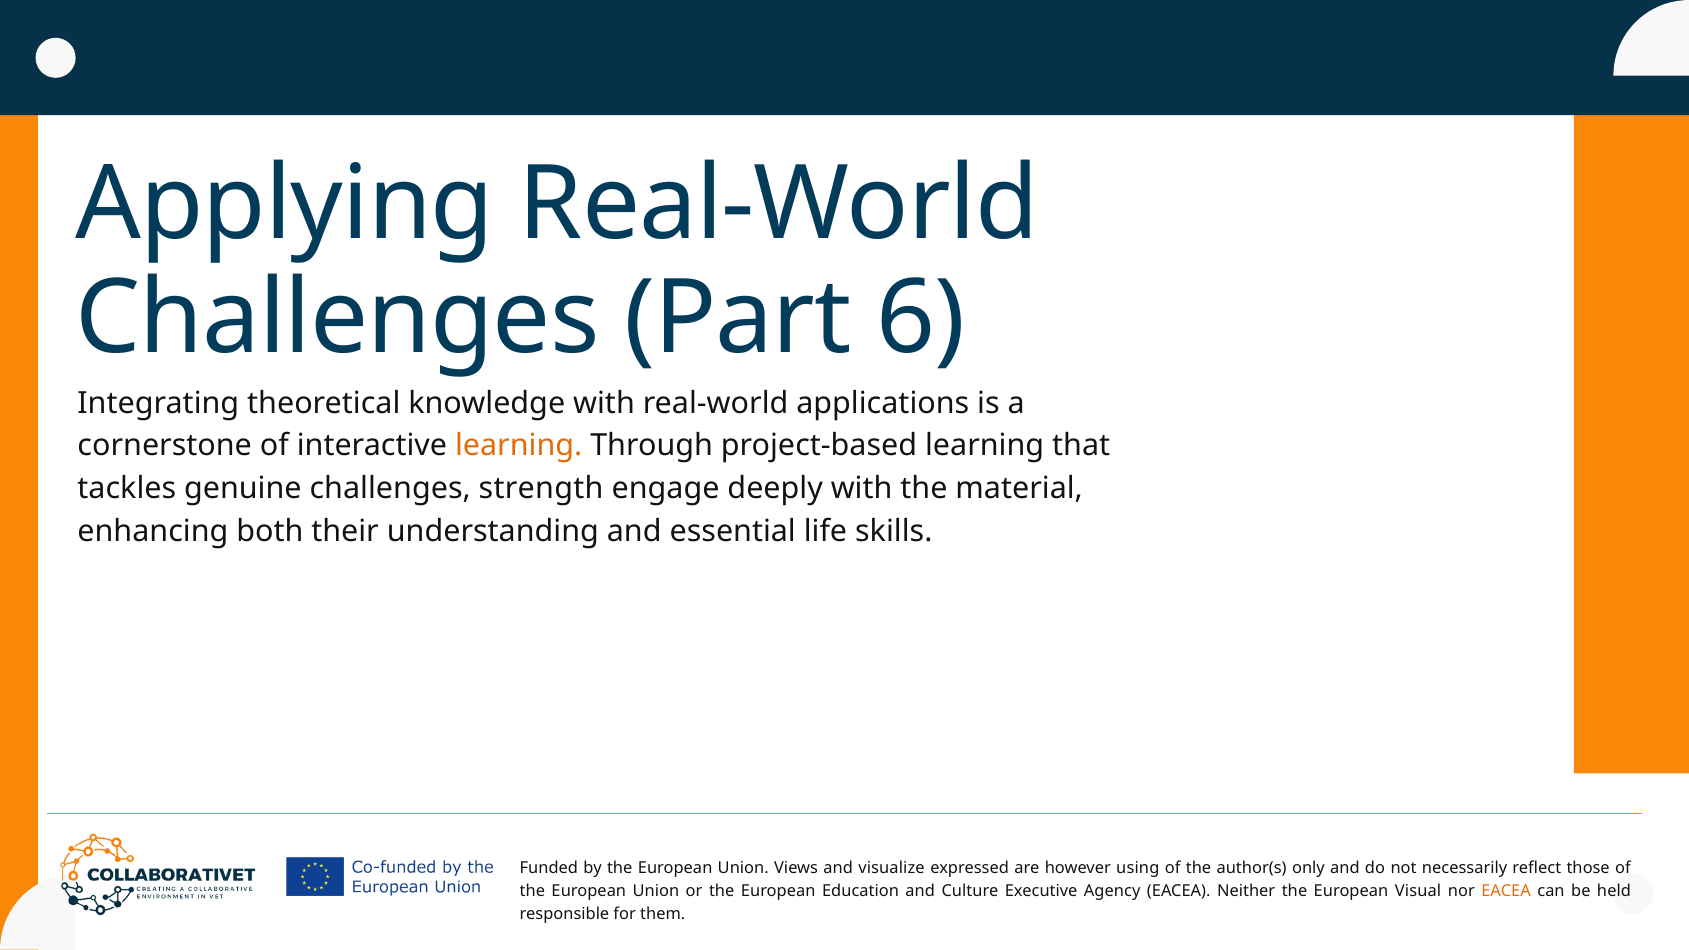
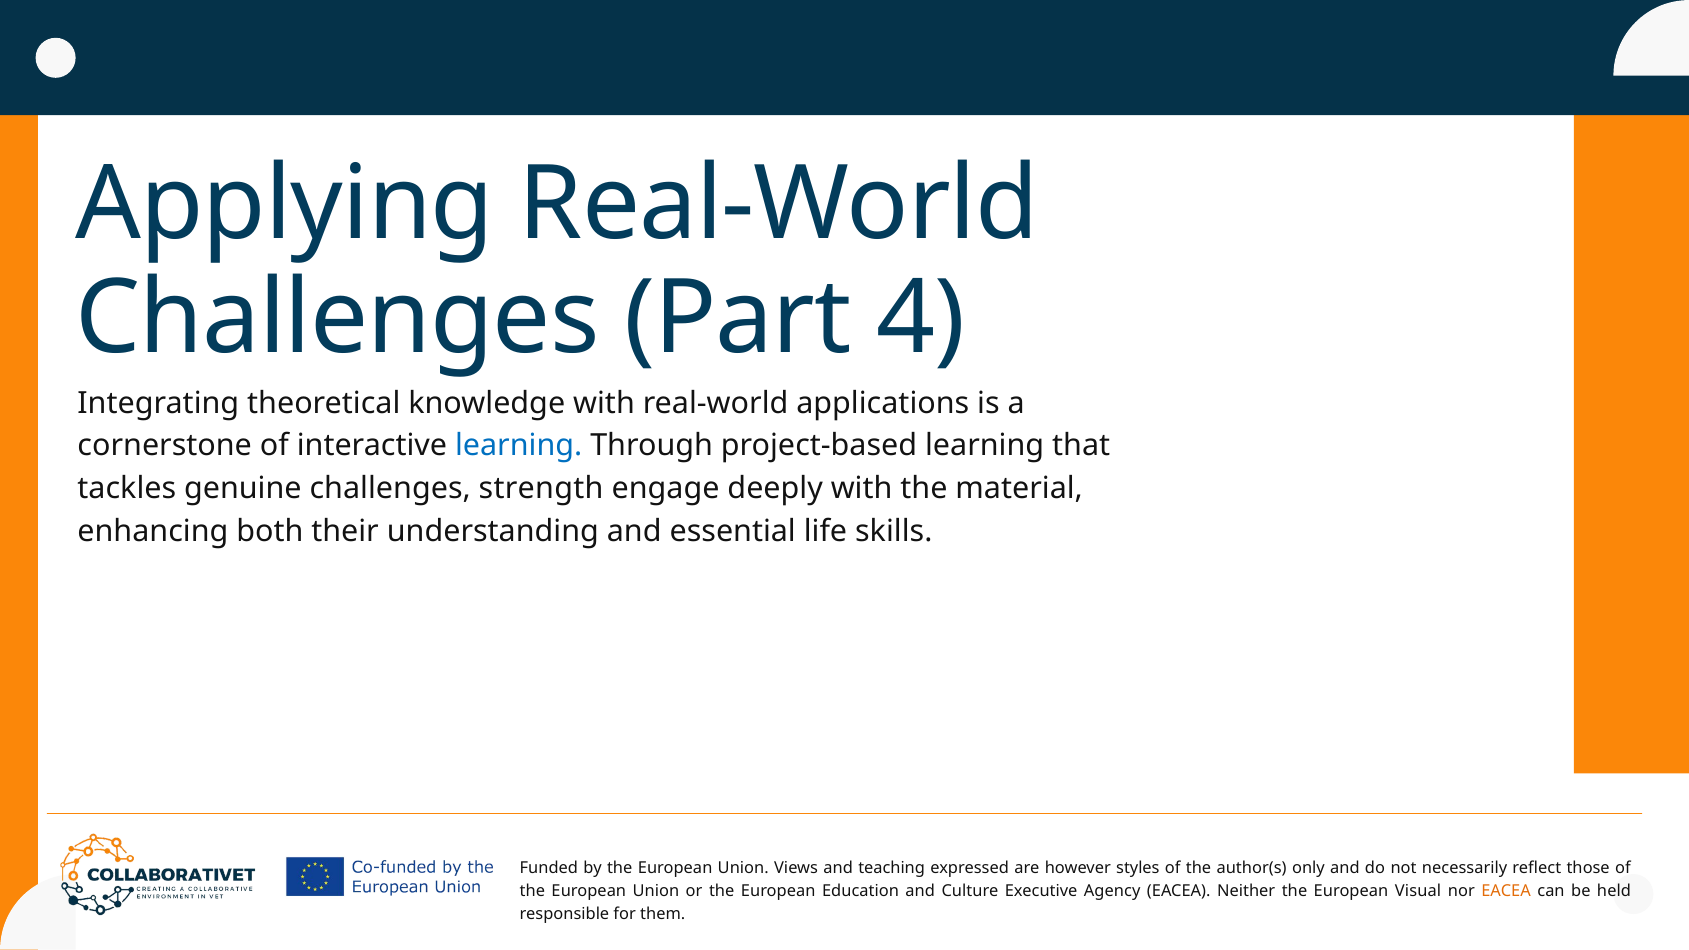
6: 6 -> 4
learning at (519, 446) colour: orange -> blue
visualize: visualize -> teaching
using: using -> styles
